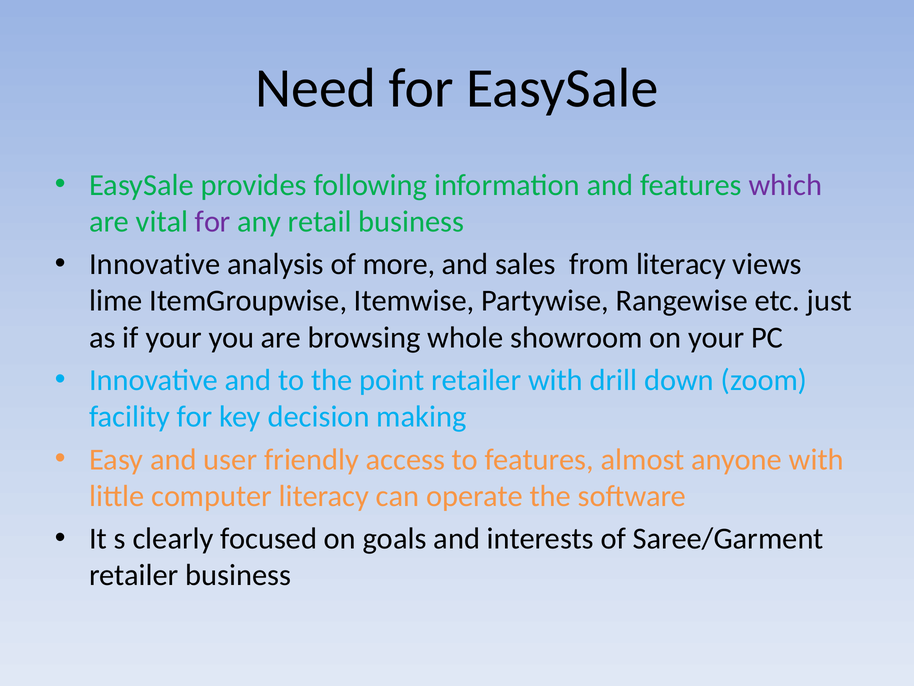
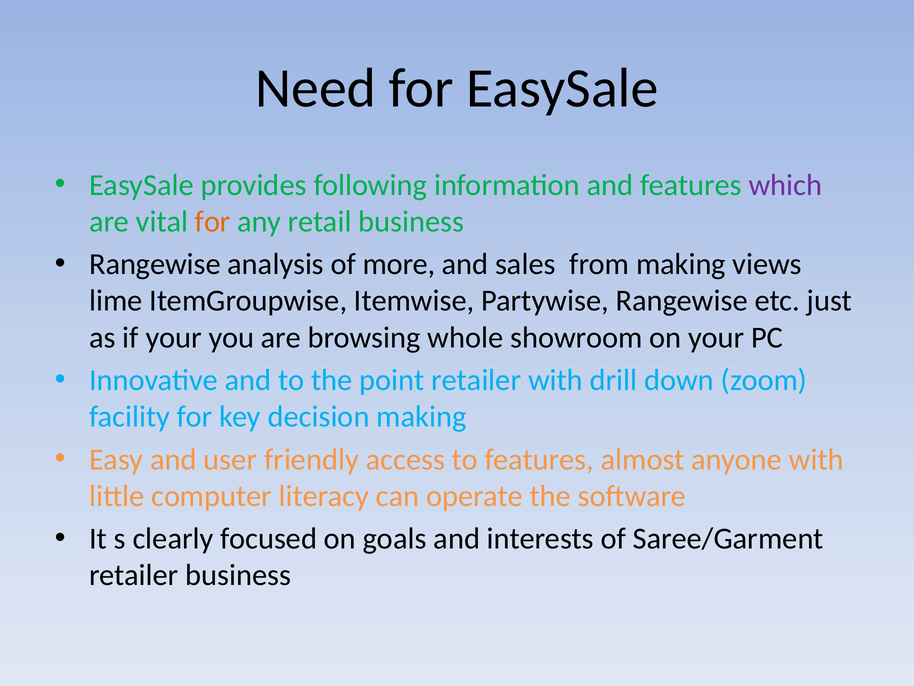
for at (213, 222) colour: purple -> orange
Innovative at (155, 264): Innovative -> Rangewise
from literacy: literacy -> making
